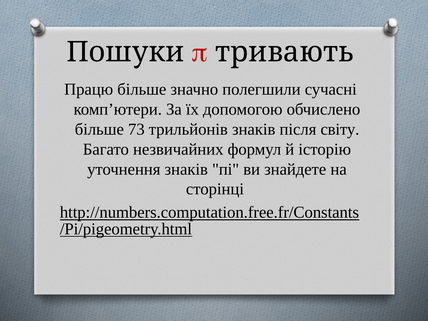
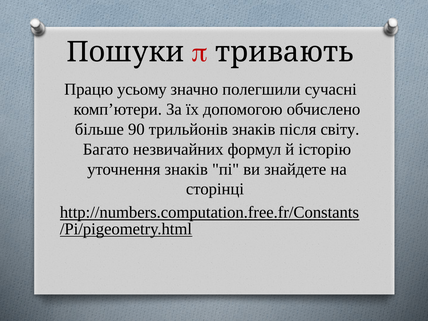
Працю більше: більше -> усьому
73: 73 -> 90
